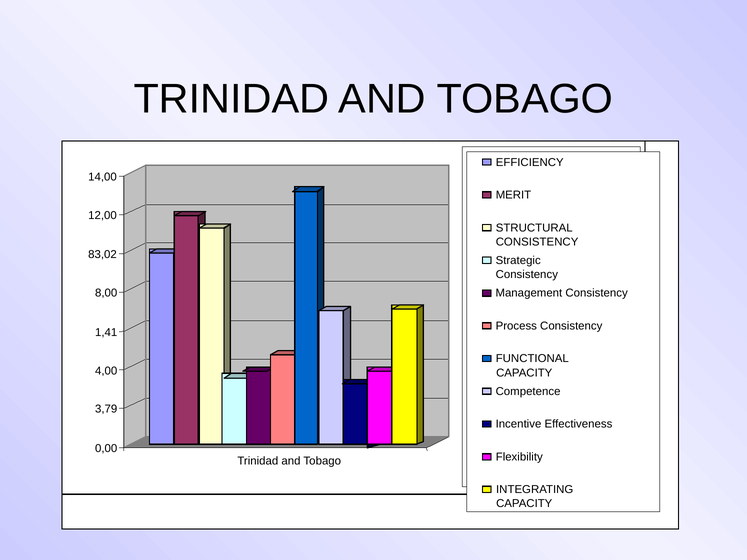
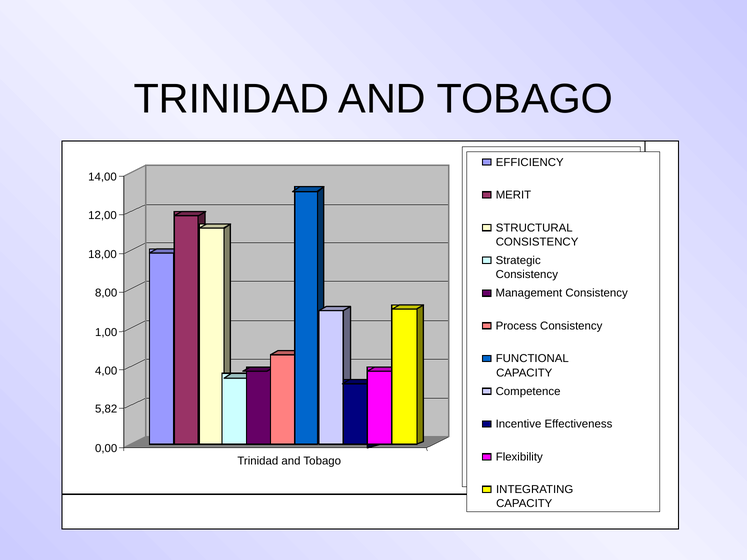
83,02: 83,02 -> 18,00
1,41: 1,41 -> 1,00
3,79: 3,79 -> 5,82
